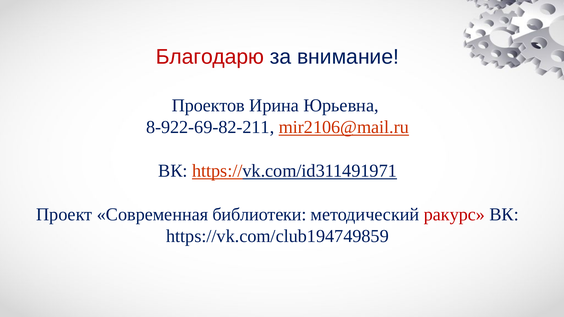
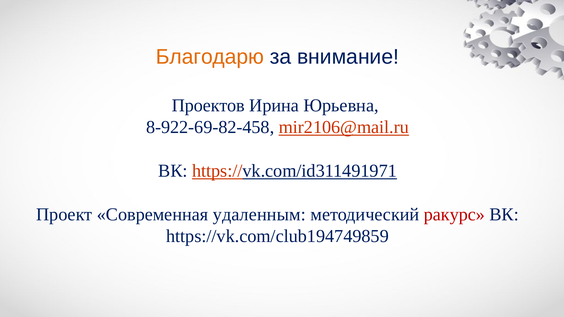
Благодарю colour: red -> orange
8-922-69-82-211: 8-922-69-82-211 -> 8-922-69-82-458
библиотеки: библиотеки -> удаленным
